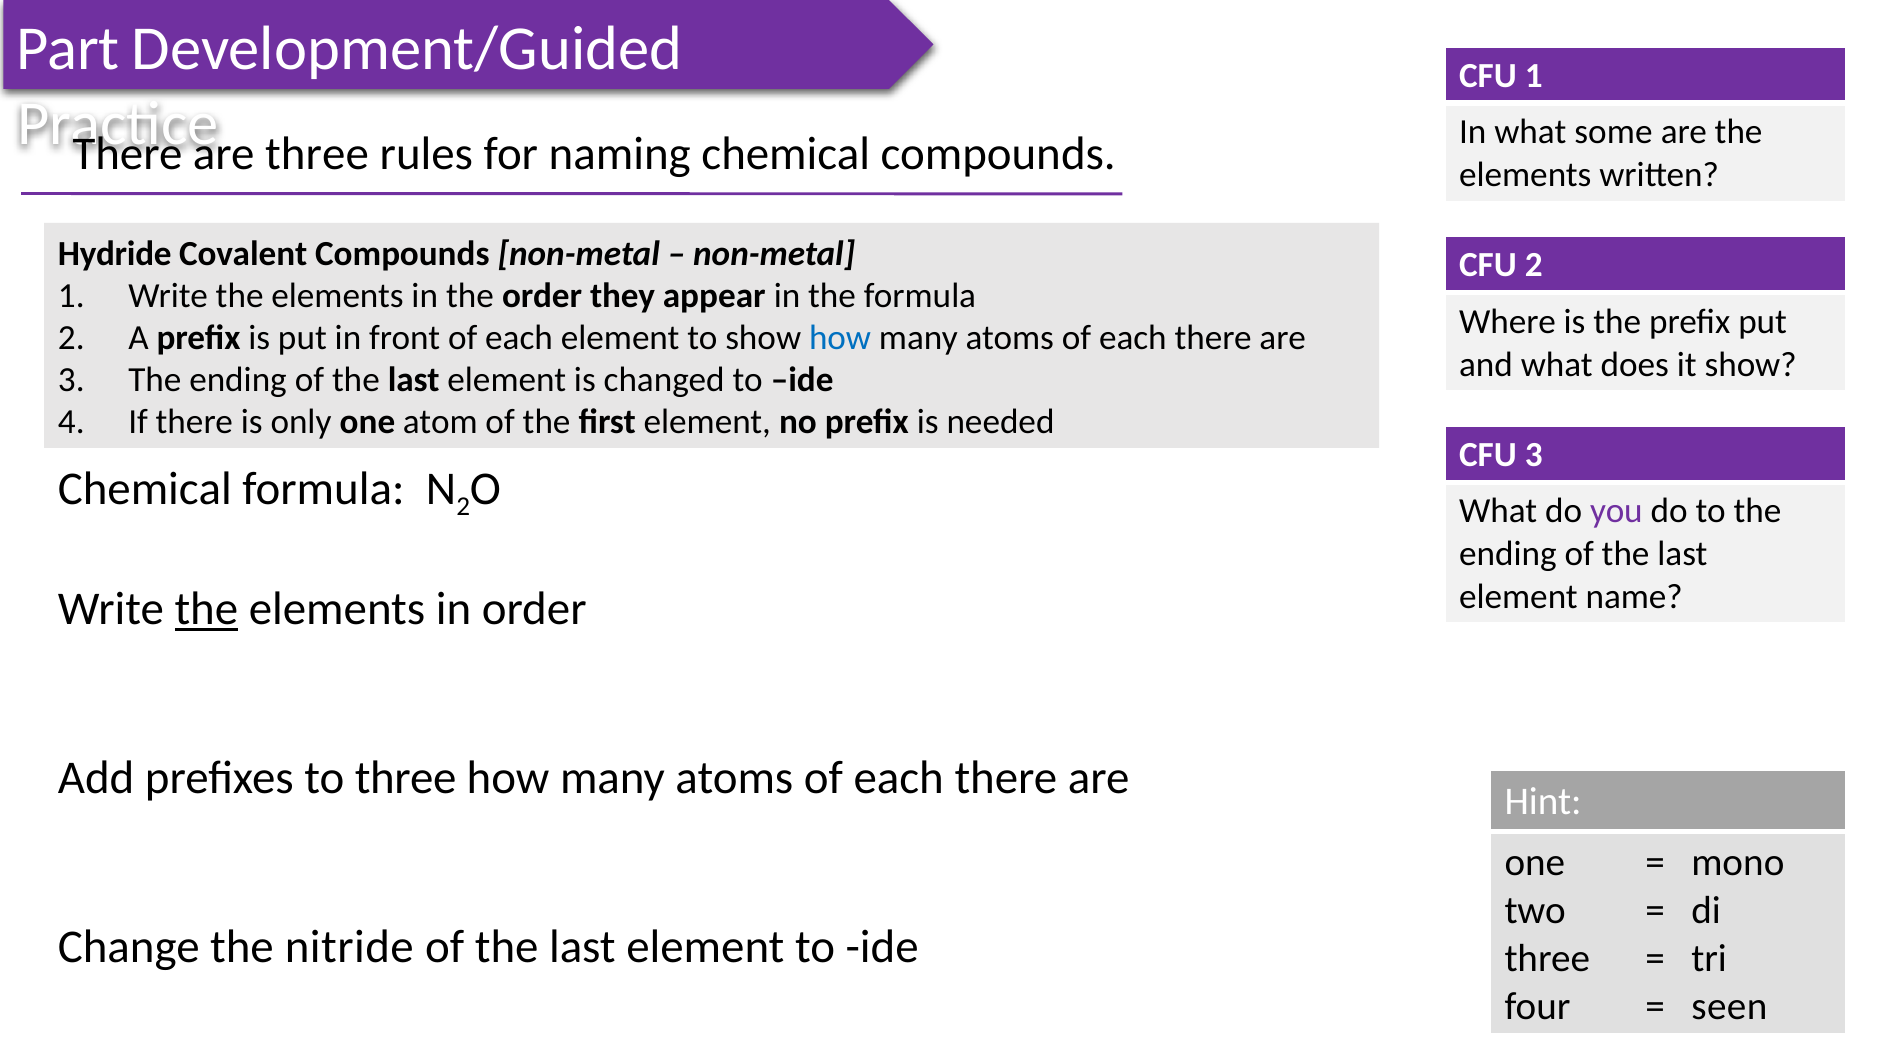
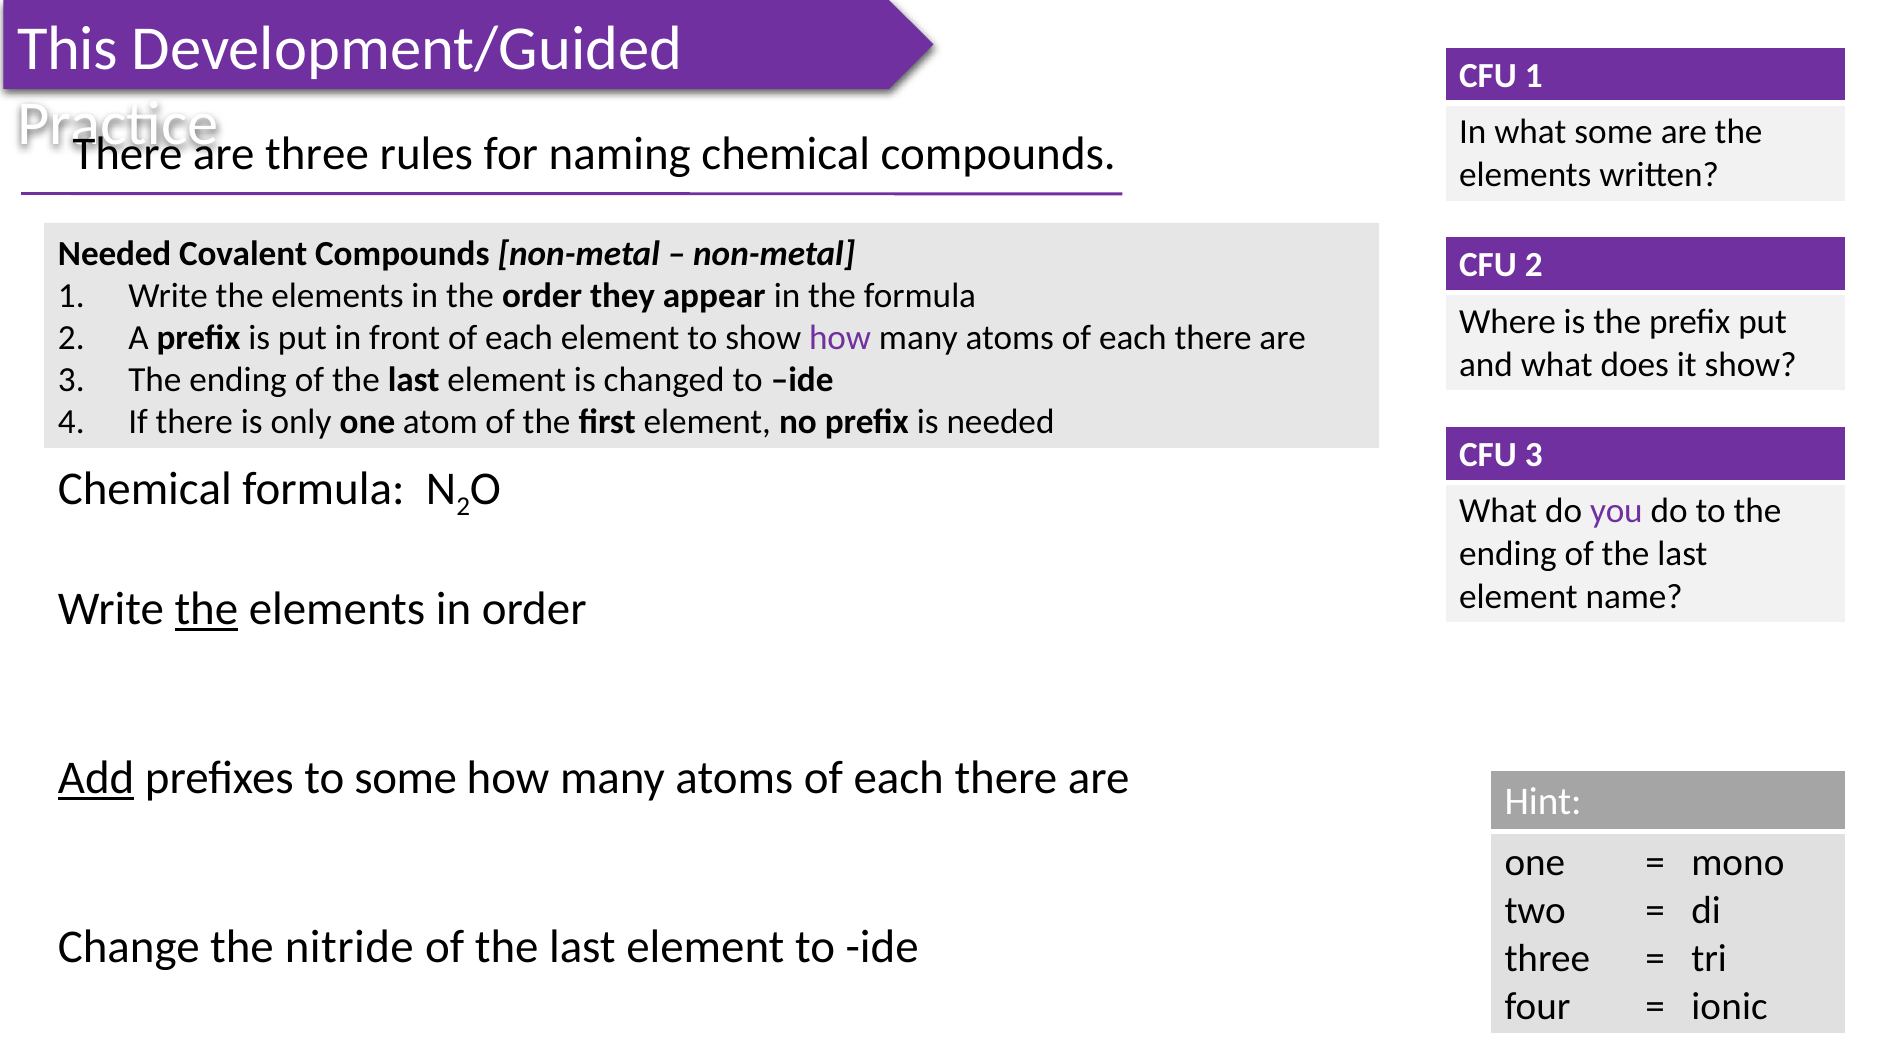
Part: Part -> This
Hydride at (115, 253): Hydride -> Needed
how at (840, 338) colour: blue -> purple
Add underline: none -> present
to three: three -> some
seen: seen -> ionic
